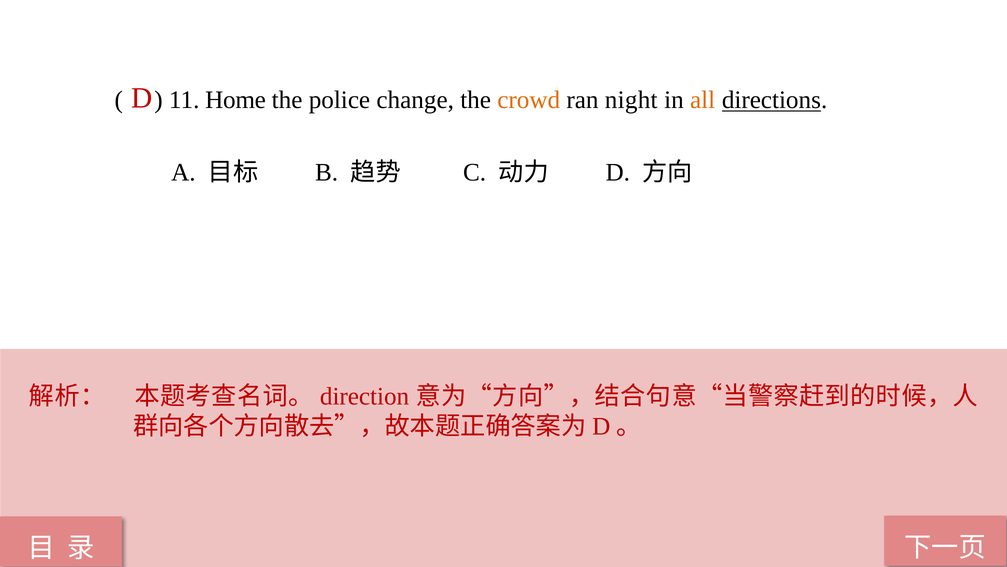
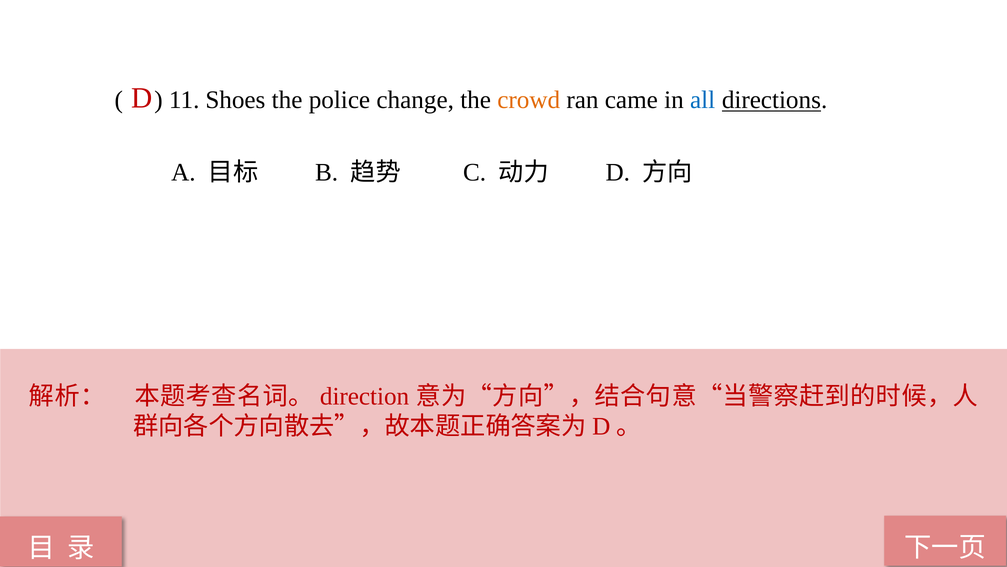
Home: Home -> Shoes
night: night -> came
all colour: orange -> blue
